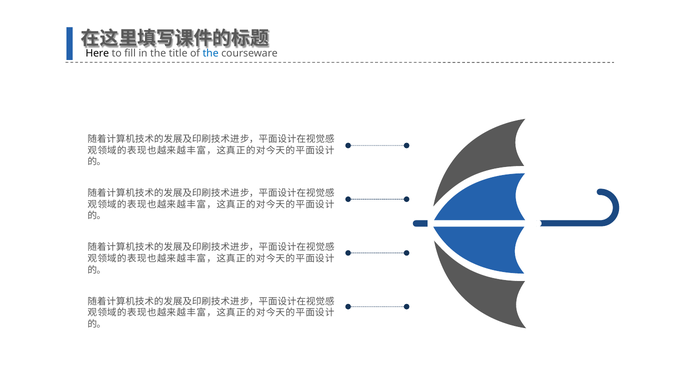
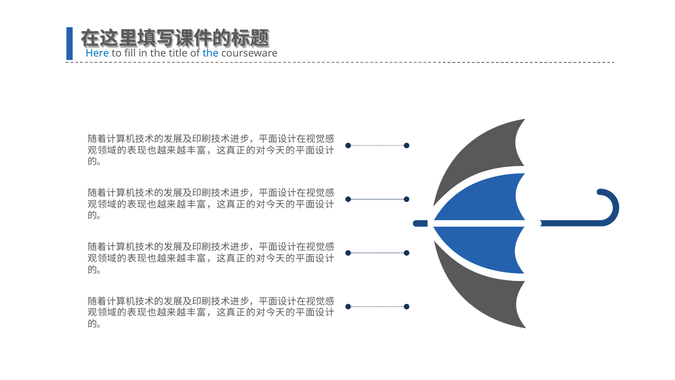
Here colour: black -> blue
